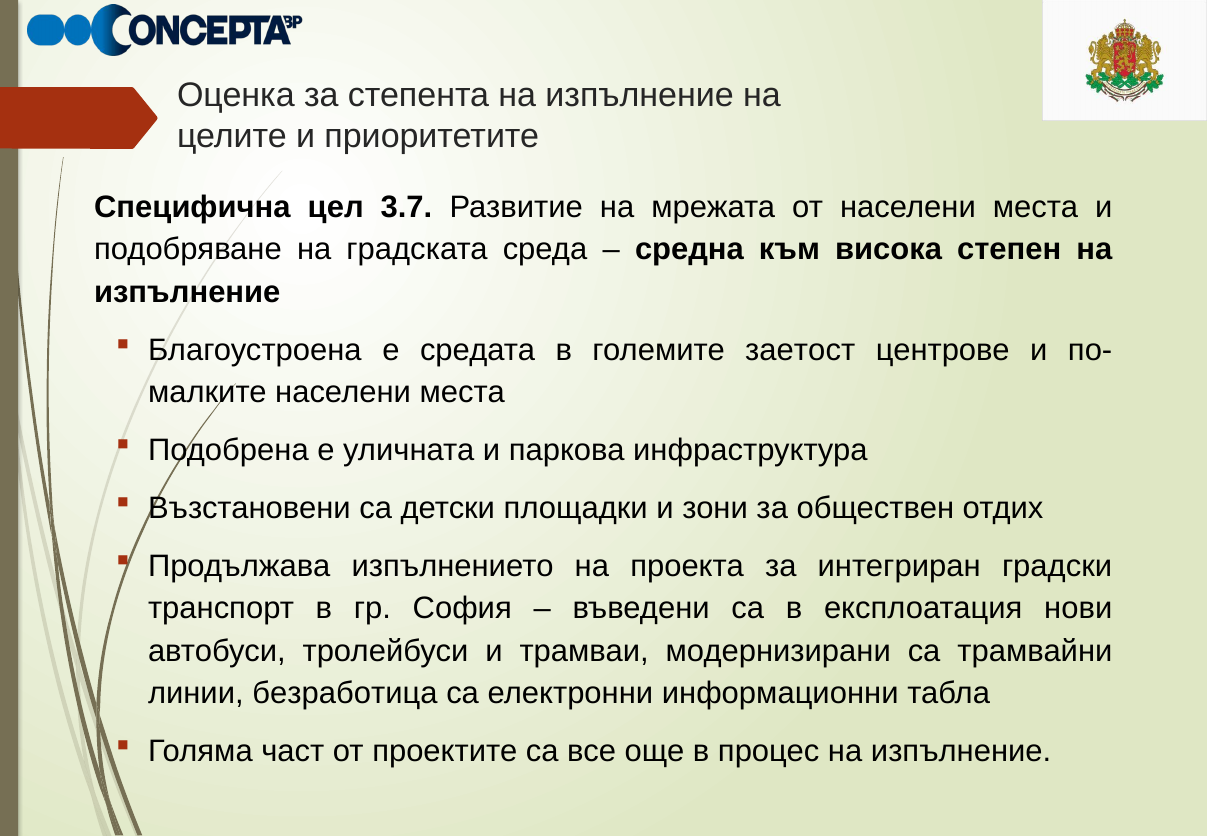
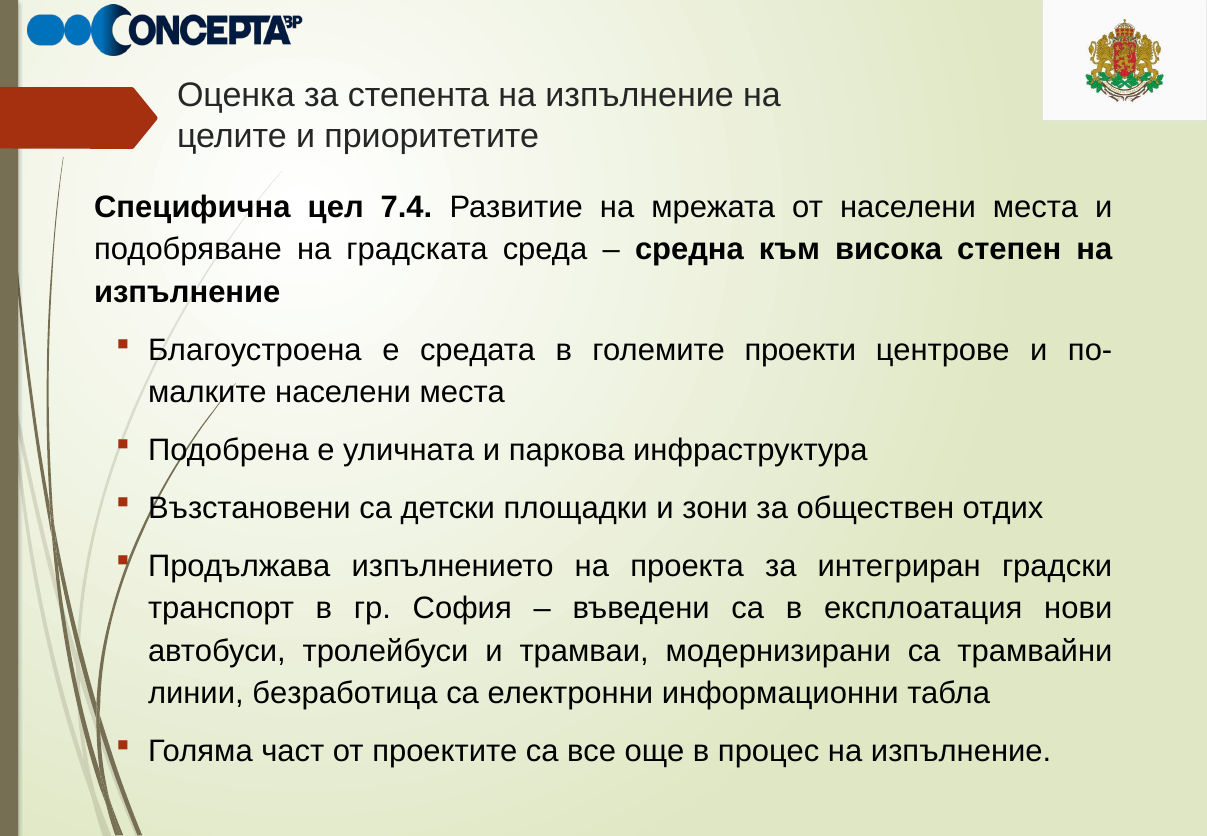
3.7: 3.7 -> 7.4
заетост: заетост -> проекти
